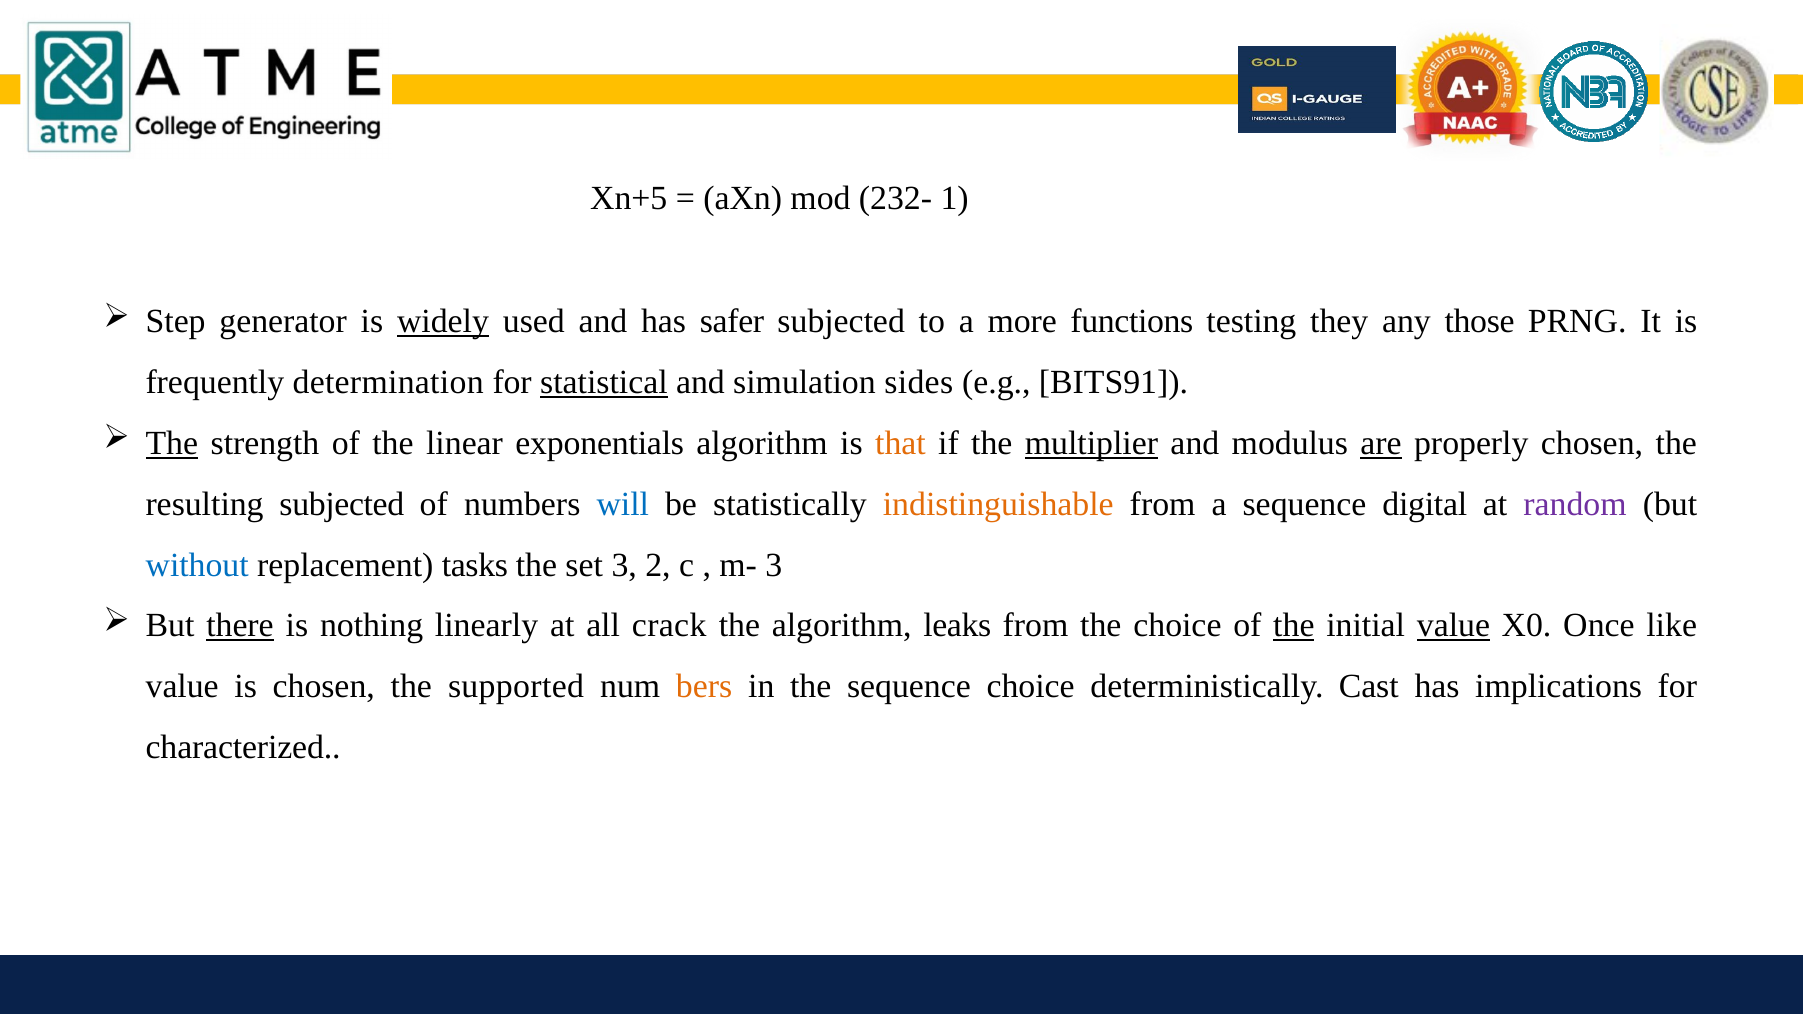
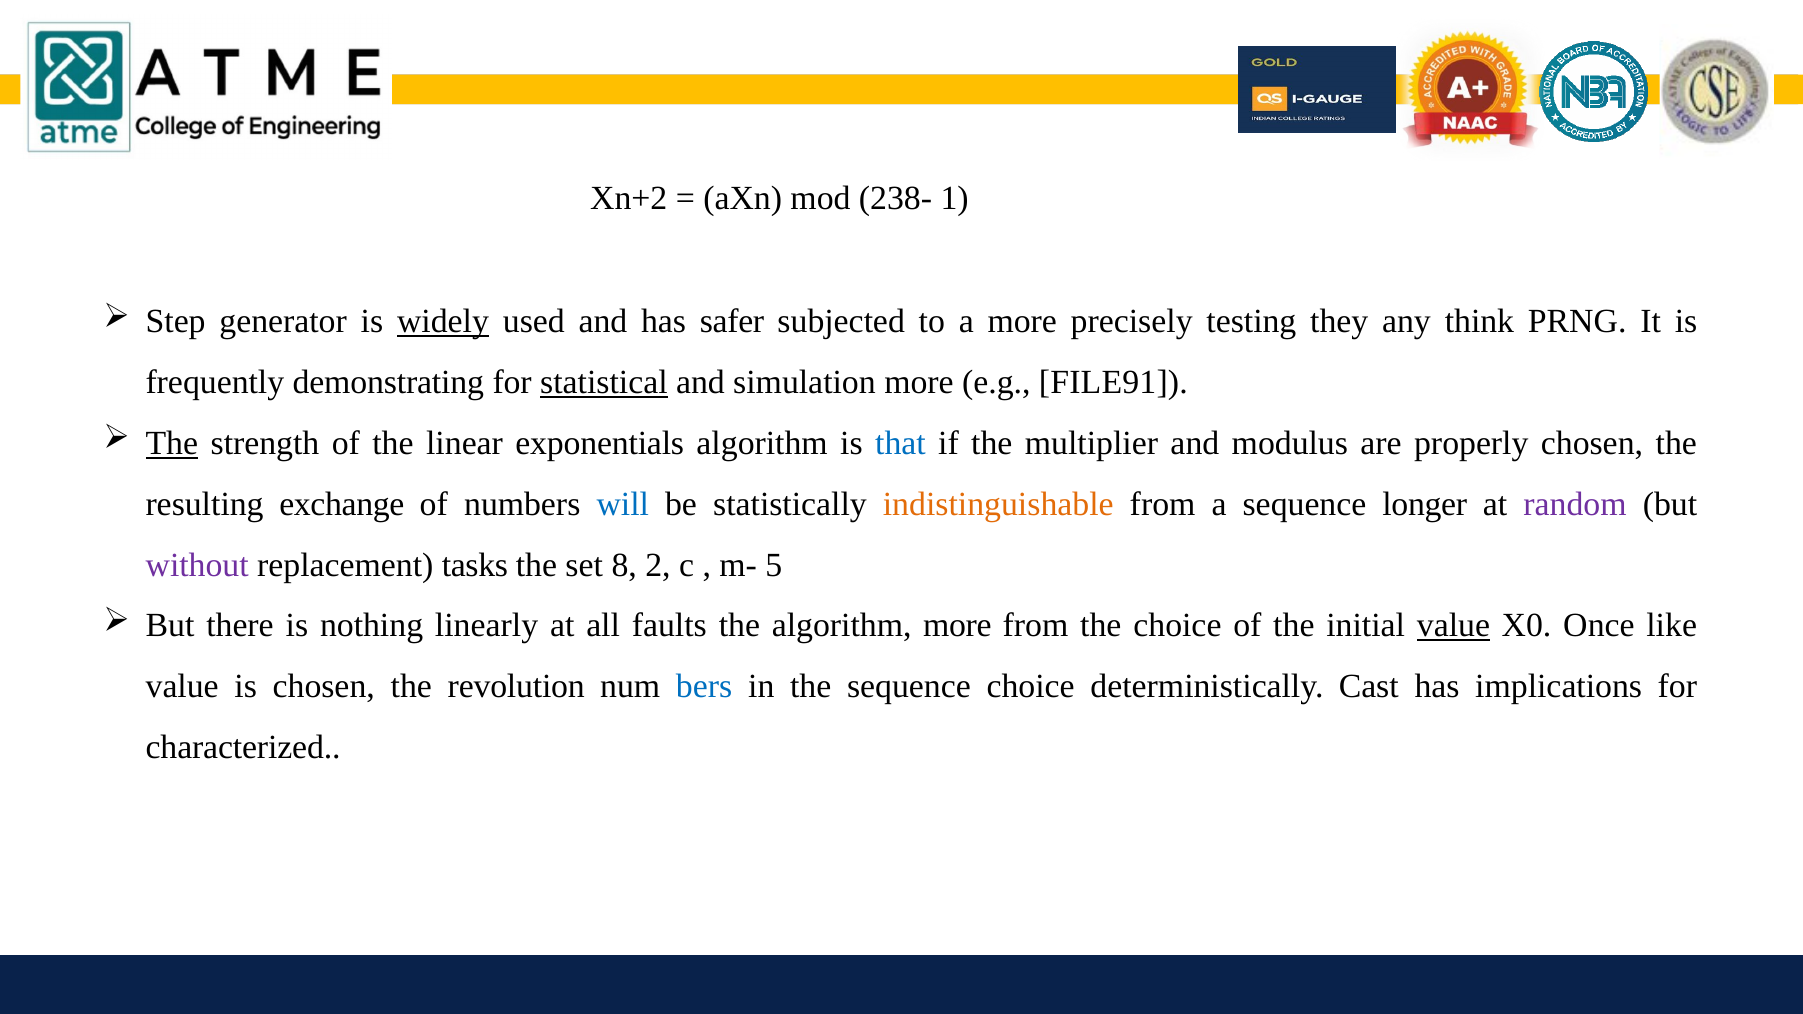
Xn+5: Xn+5 -> Xn+2
232-: 232- -> 238-
functions: functions -> precisely
those: those -> think
determination: determination -> demonstrating
simulation sides: sides -> more
BITS91: BITS91 -> FILE91
that colour: orange -> blue
multiplier underline: present -> none
are underline: present -> none
resulting subjected: subjected -> exchange
digital: digital -> longer
without colour: blue -> purple
set 3: 3 -> 8
m- 3: 3 -> 5
there underline: present -> none
crack: crack -> faults
algorithm leaks: leaks -> more
the at (1294, 626) underline: present -> none
supported: supported -> revolution
bers colour: orange -> blue
